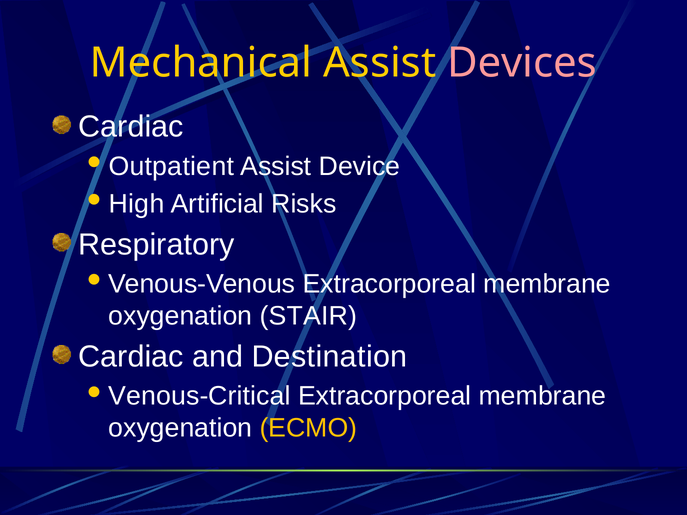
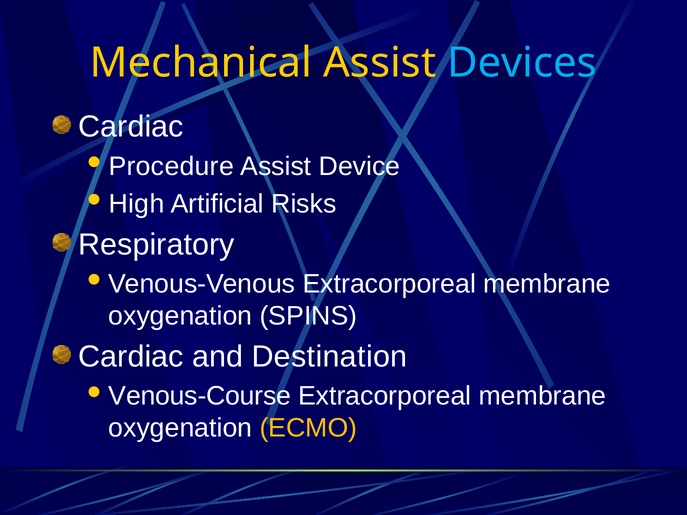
Devices colour: pink -> light blue
Outpatient: Outpatient -> Procedure
STAIR: STAIR -> SPINS
Venous-Critical: Venous-Critical -> Venous-Course
